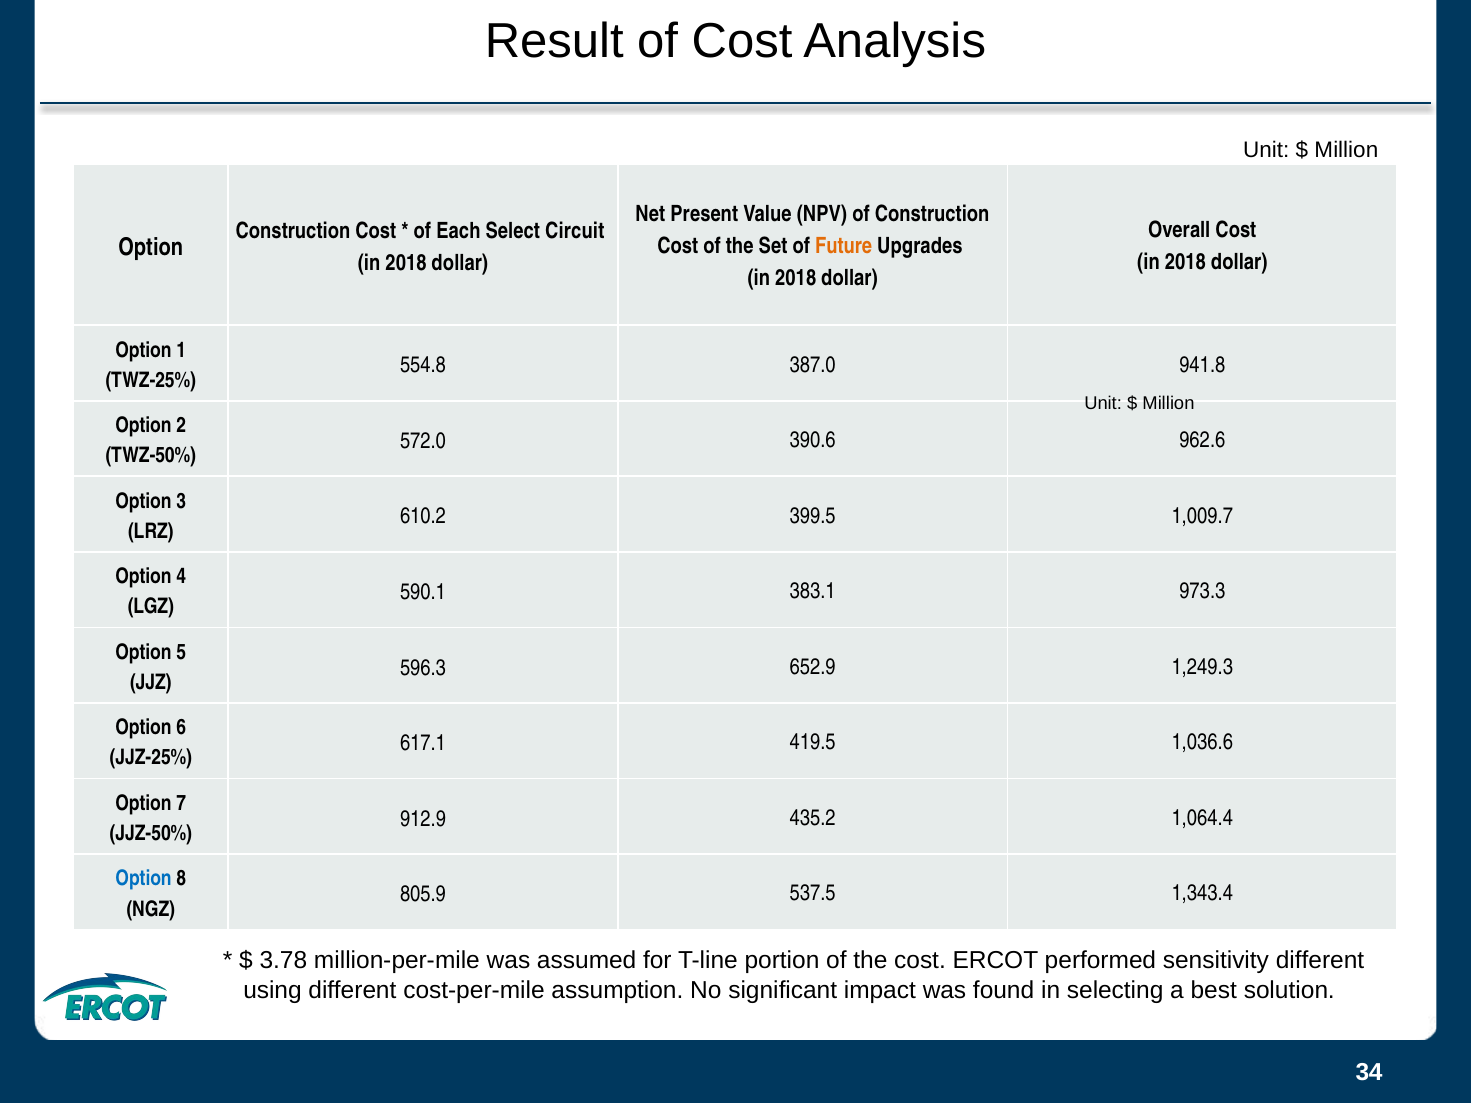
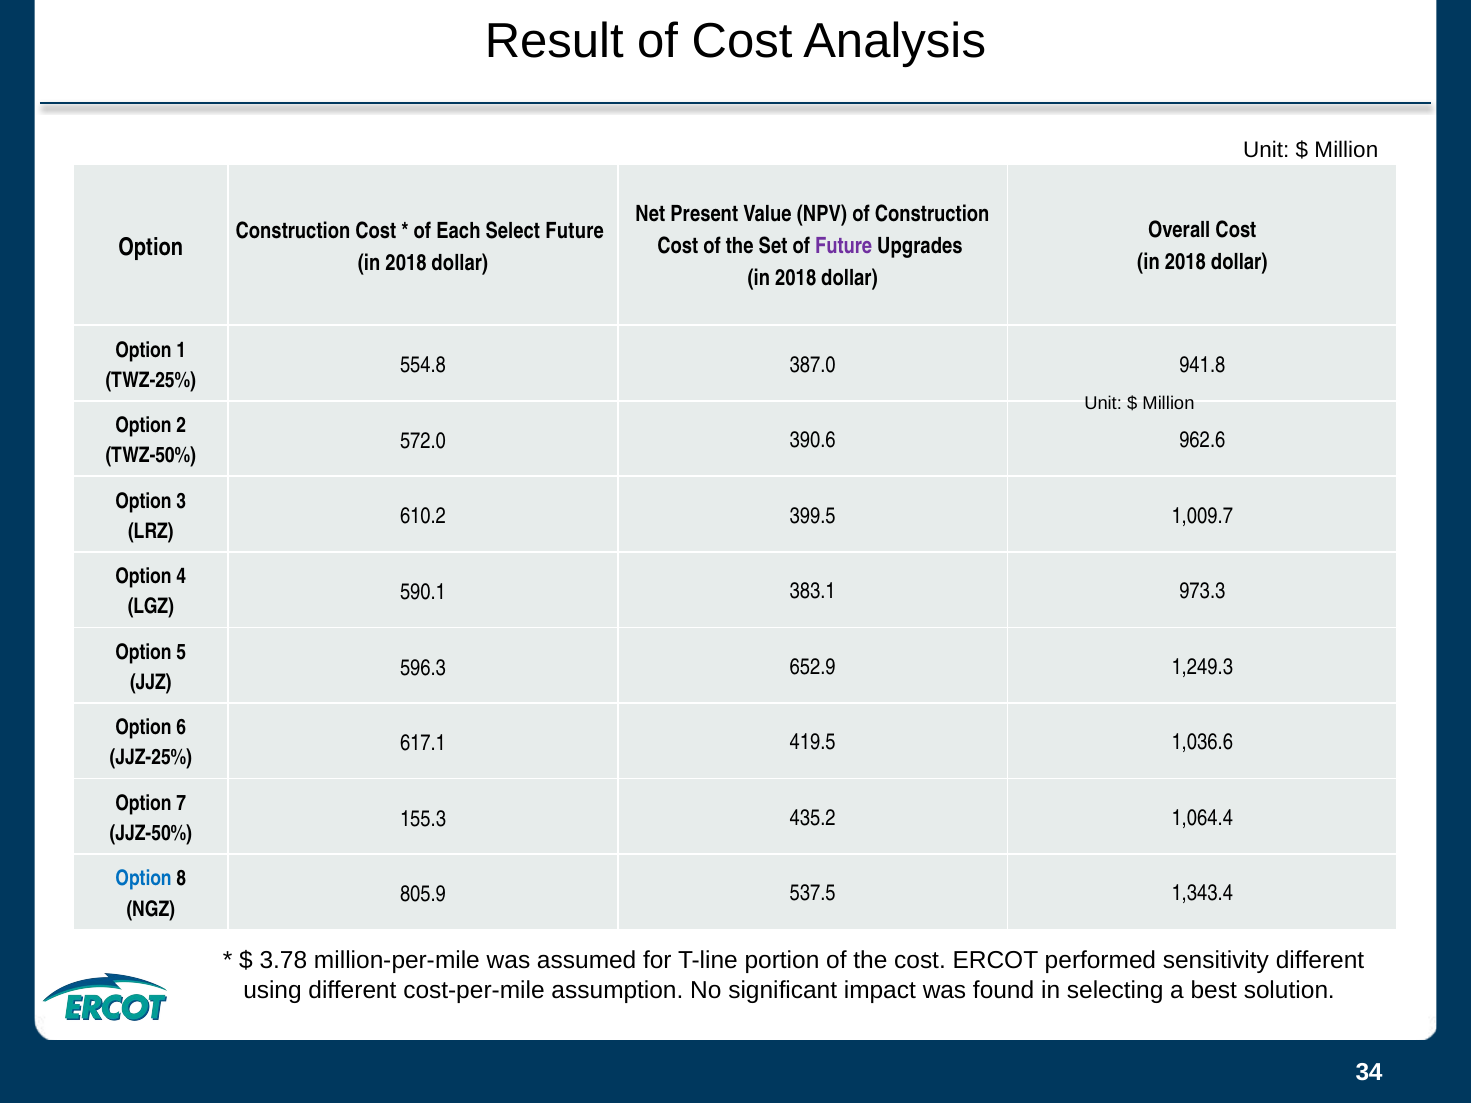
Select Circuit: Circuit -> Future
Future at (844, 246) colour: orange -> purple
912.9: 912.9 -> 155.3
